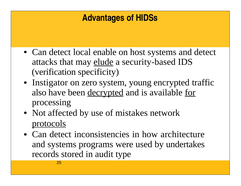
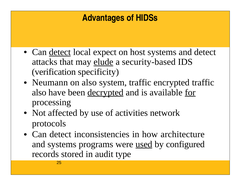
detect at (60, 52) underline: none -> present
enable: enable -> expect
Instigator: Instigator -> Neumann
on zero: zero -> also
system young: young -> traffic
mistakes: mistakes -> activities
protocols underline: present -> none
used underline: none -> present
undertakes: undertakes -> configured
